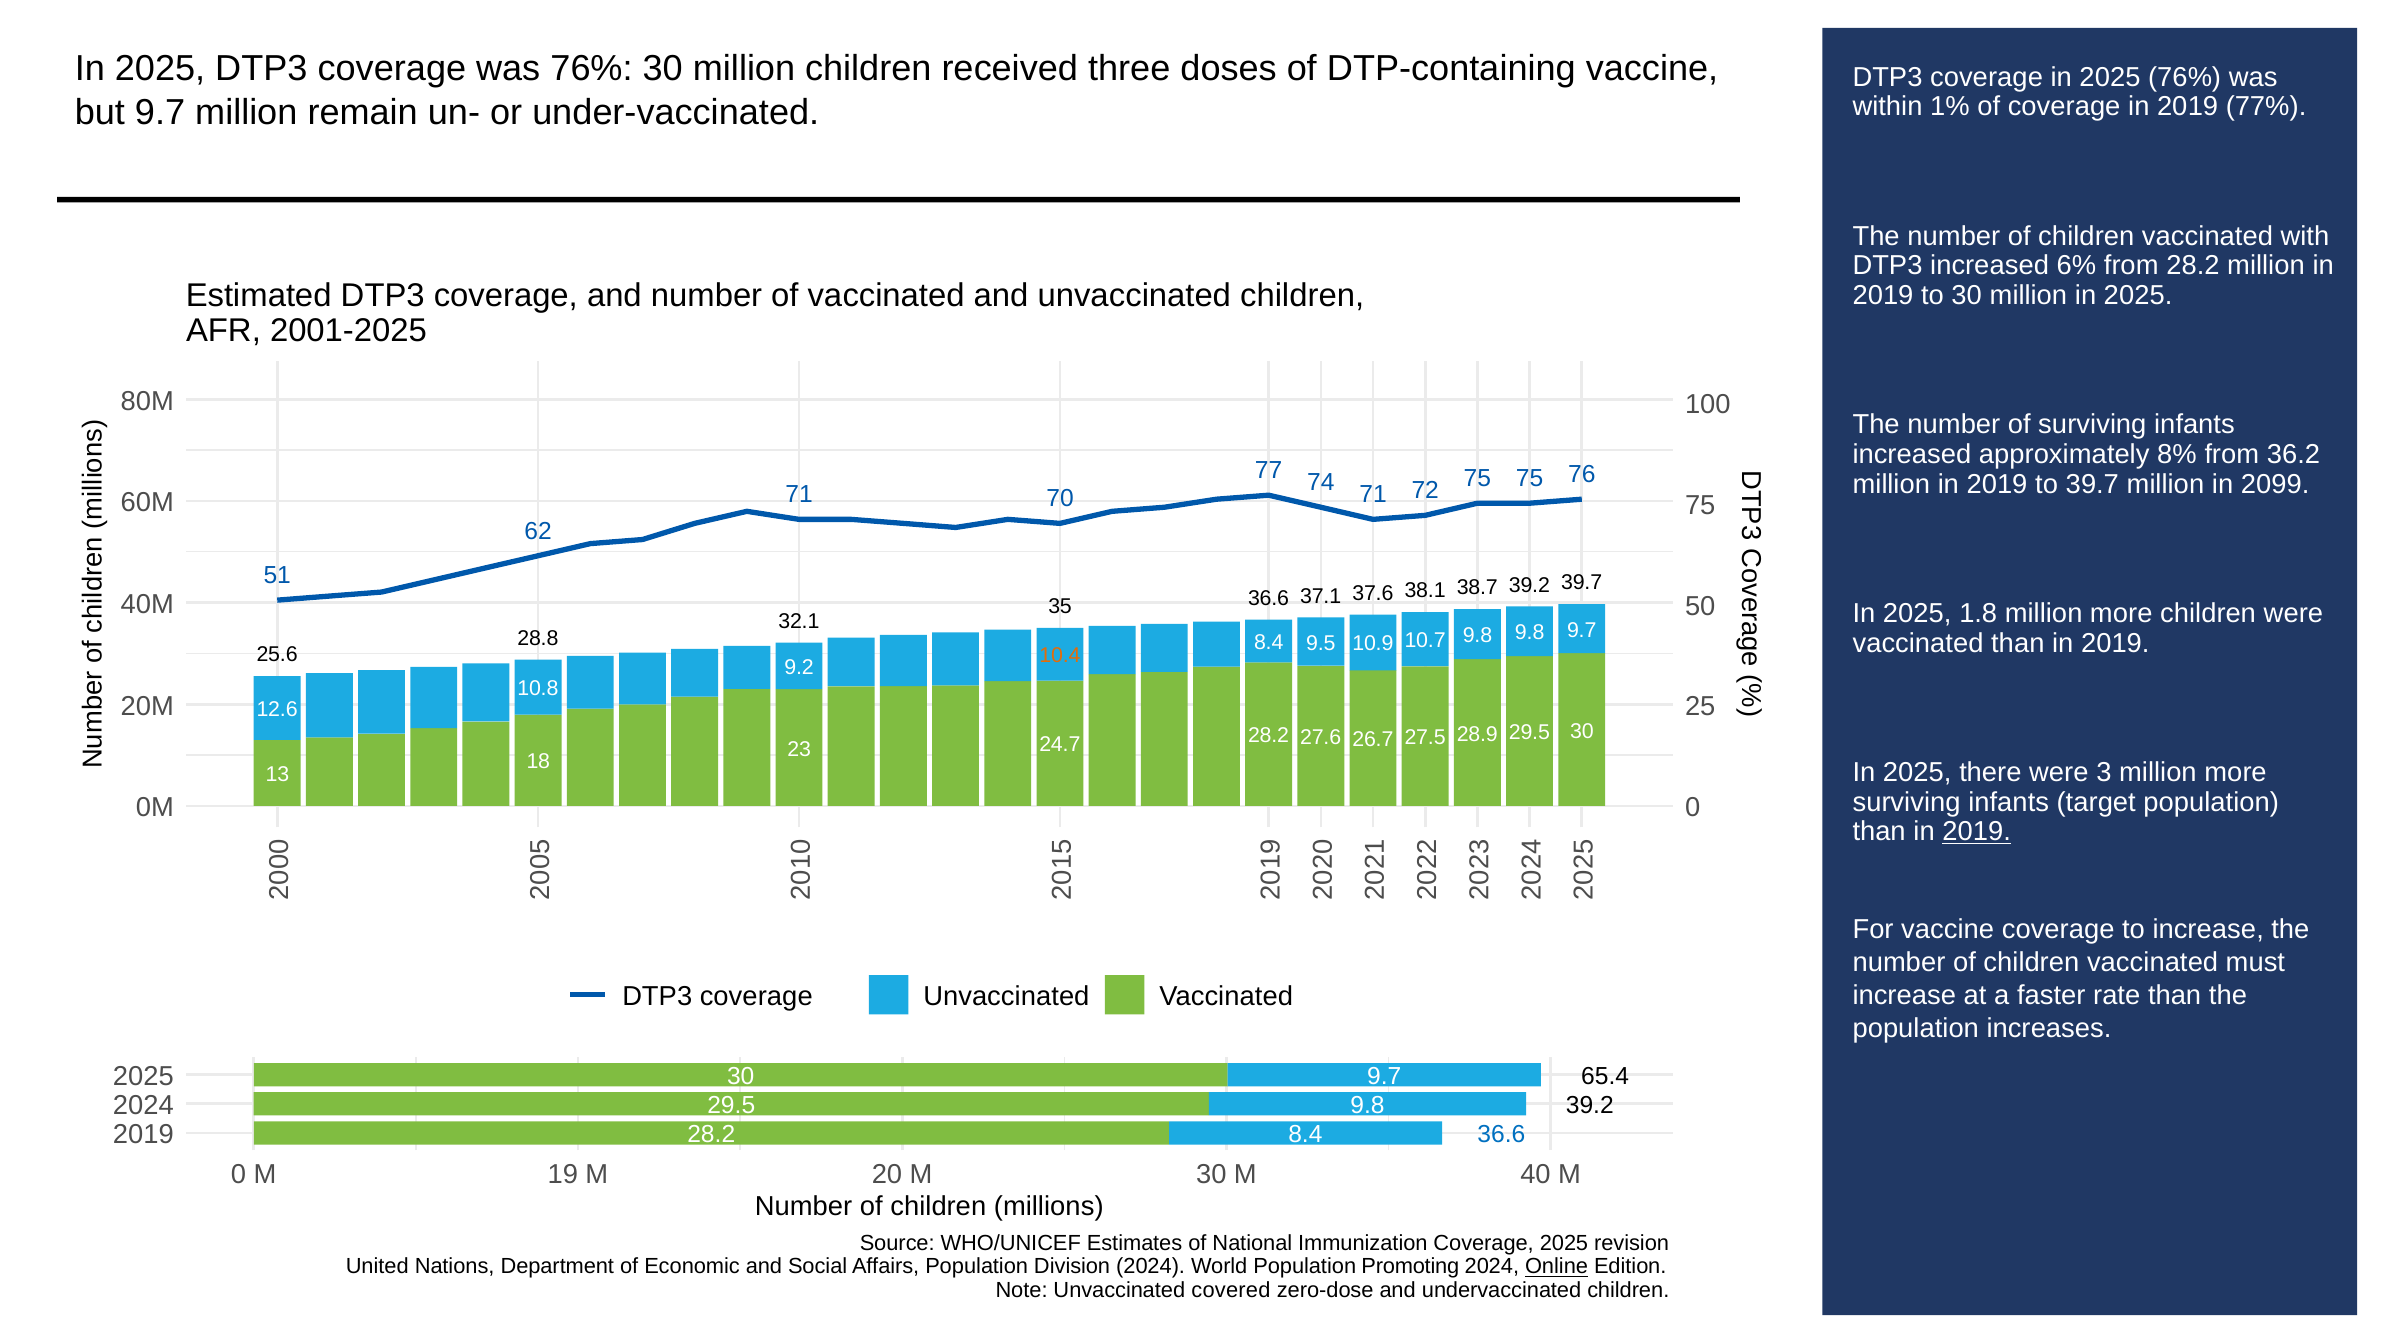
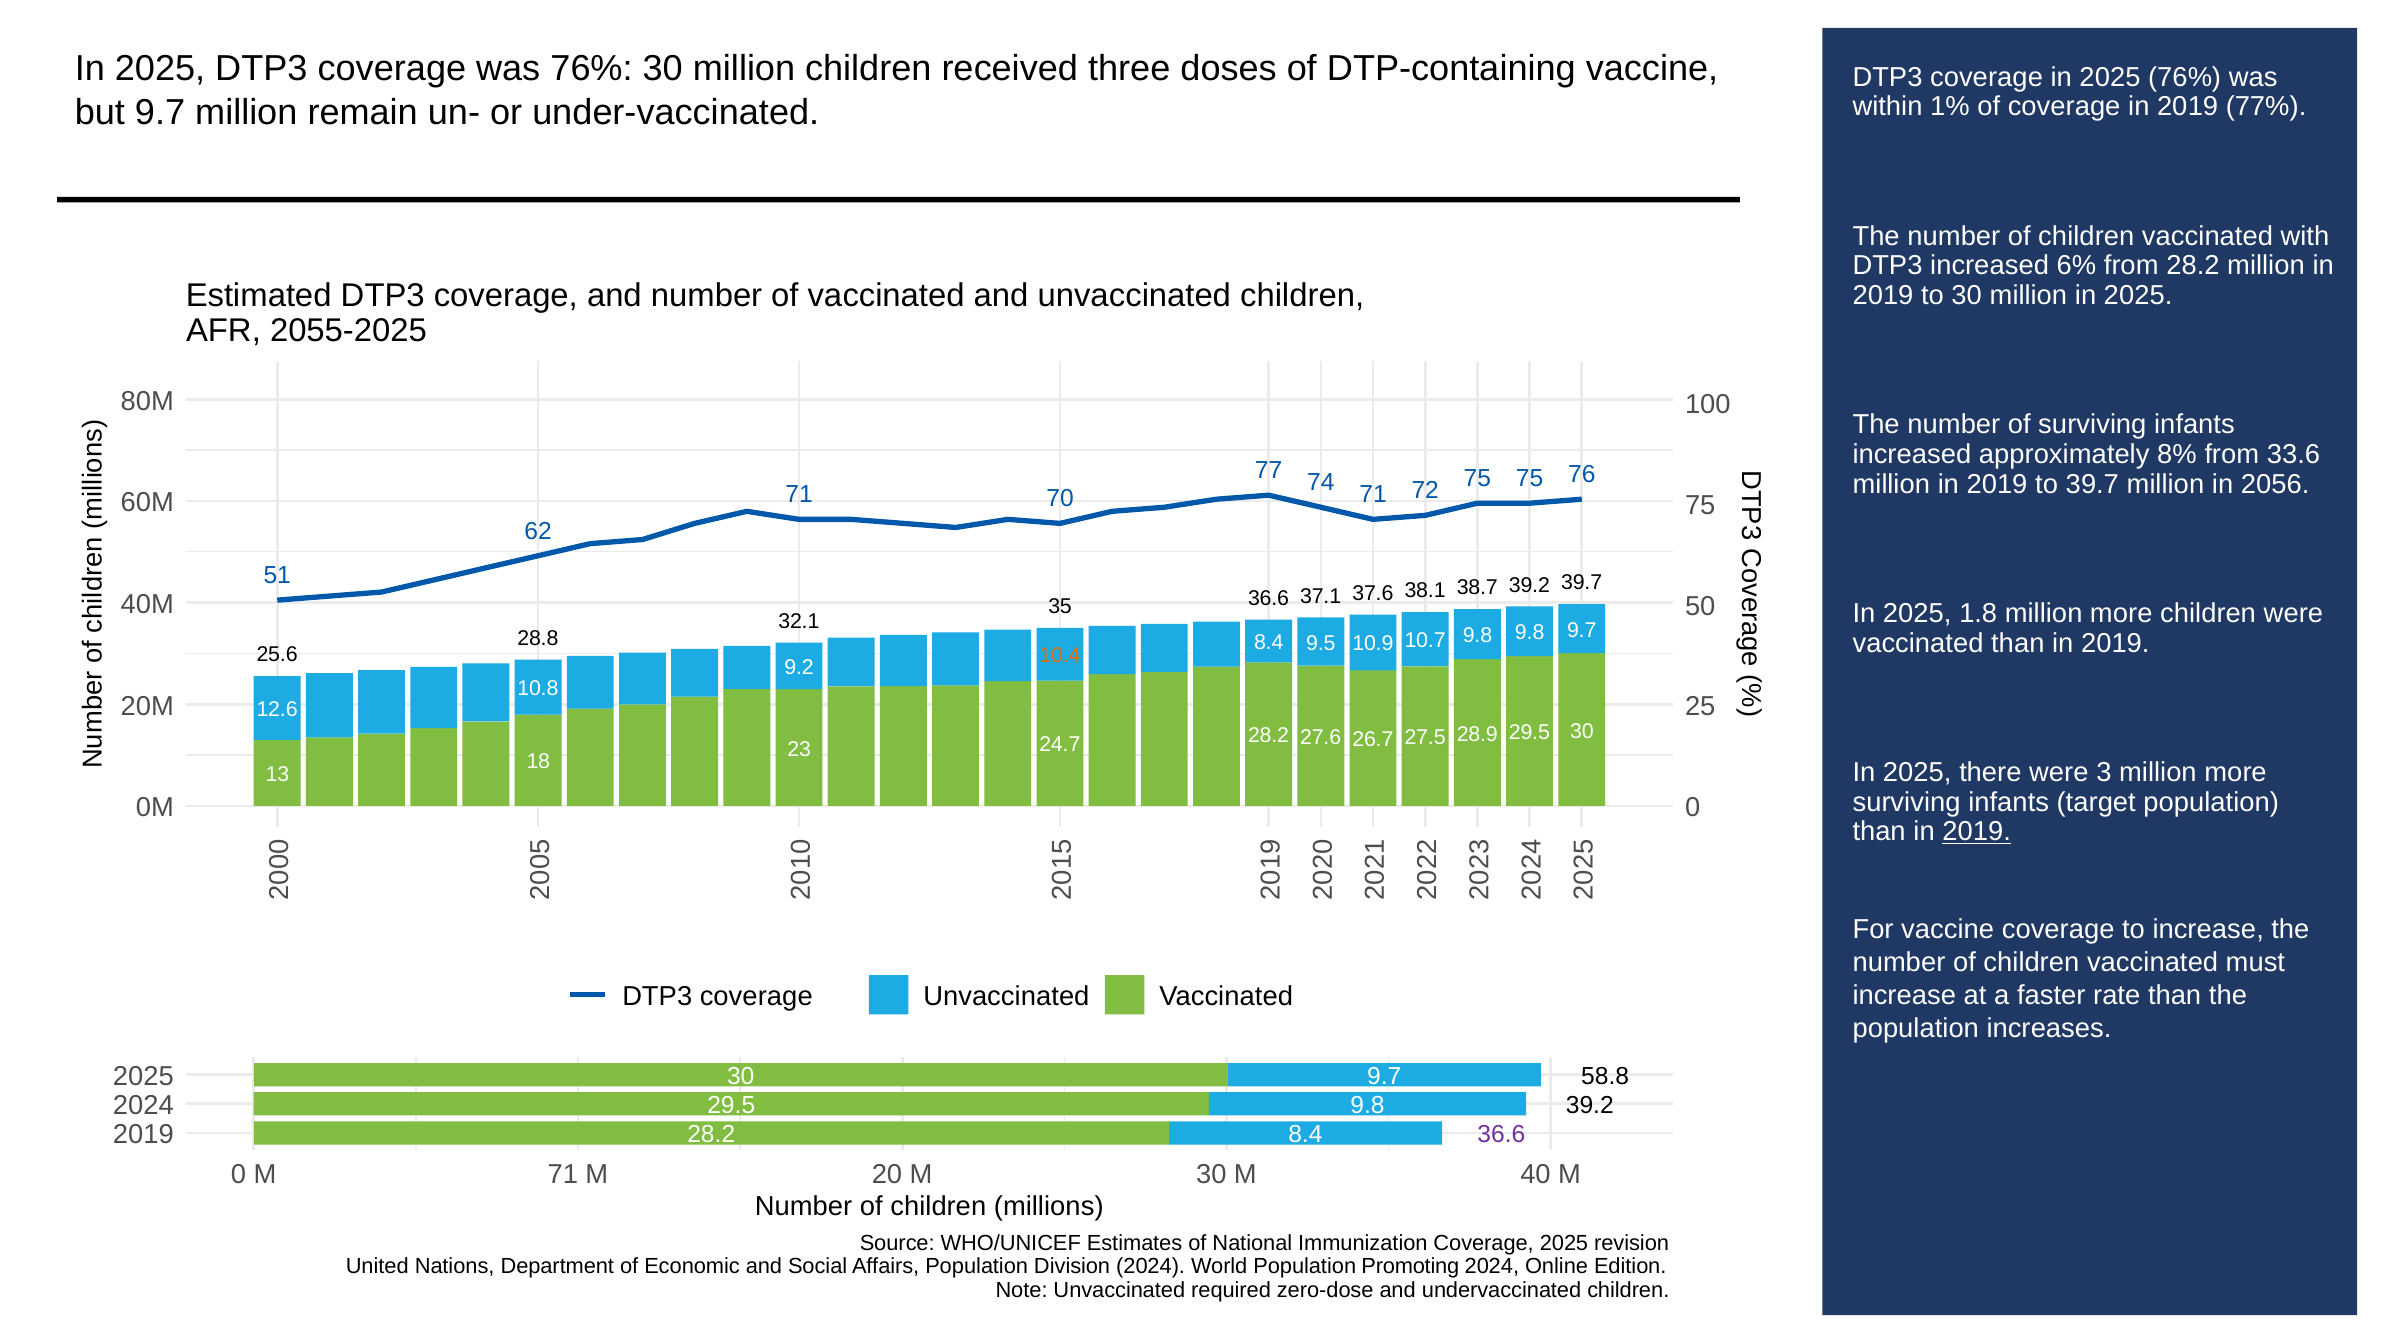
2001-2025: 2001-2025 -> 2055-2025
36.2: 36.2 -> 33.6
2099: 2099 -> 2056
65.4: 65.4 -> 58.8
36.6 at (1501, 1134) colour: blue -> purple
M 19: 19 -> 71
Online underline: present -> none
covered: covered -> required
